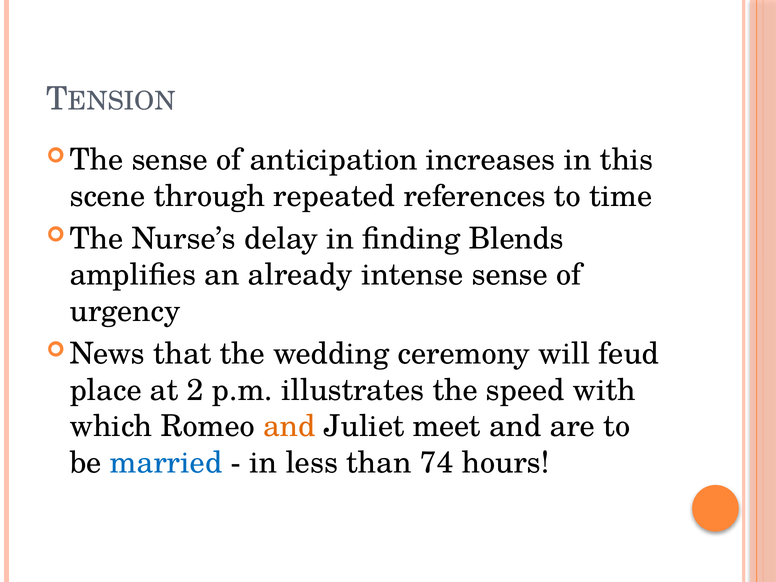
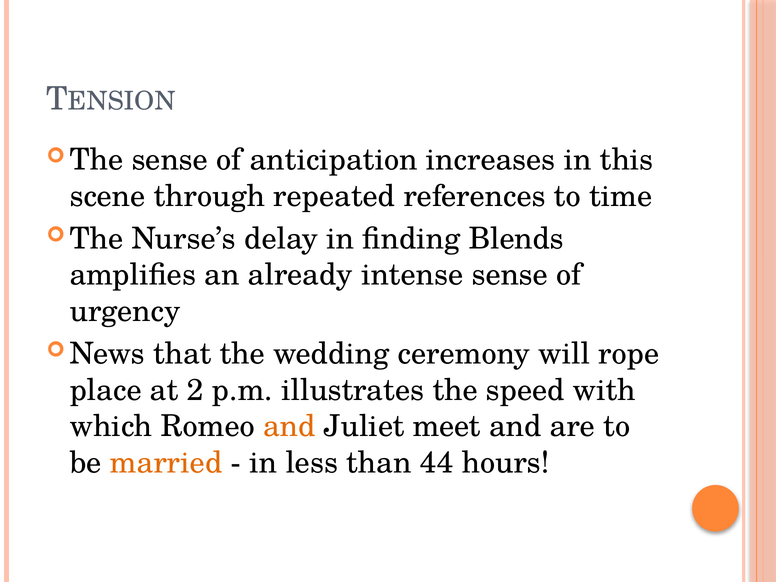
feud: feud -> rope
married colour: blue -> orange
74: 74 -> 44
